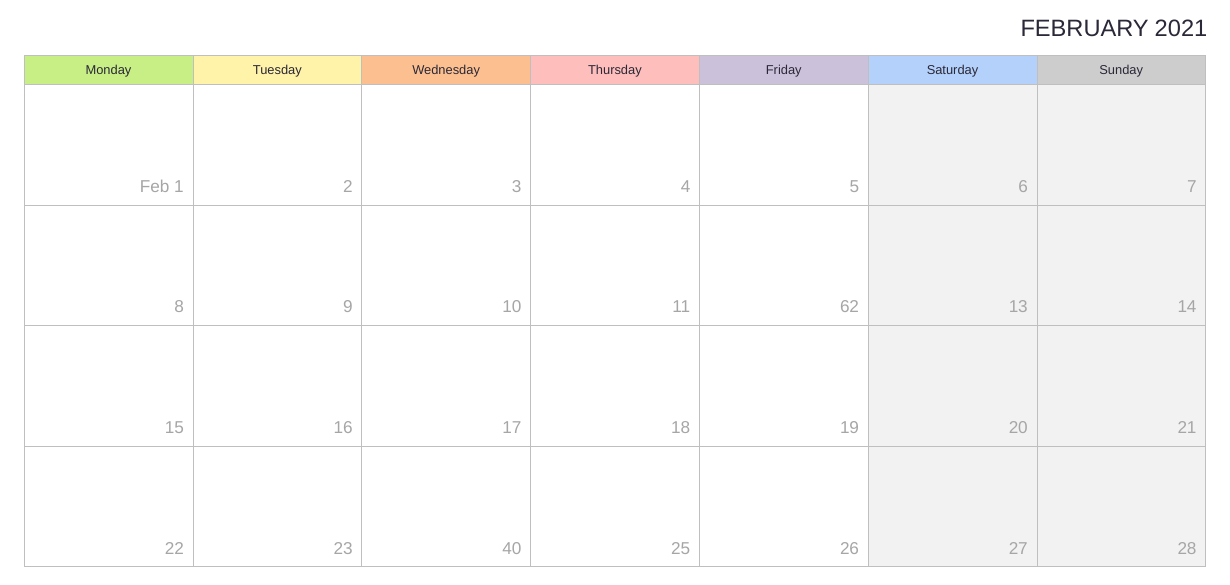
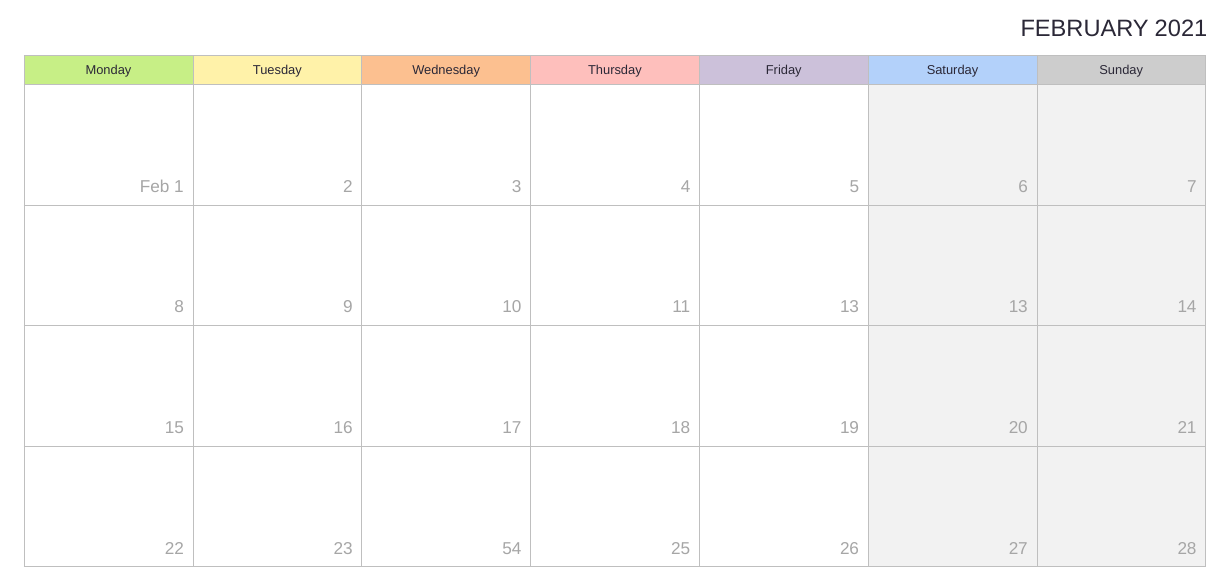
11 62: 62 -> 13
40: 40 -> 54
